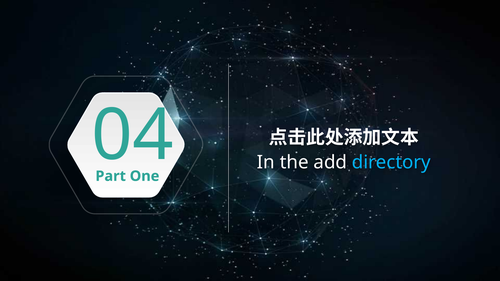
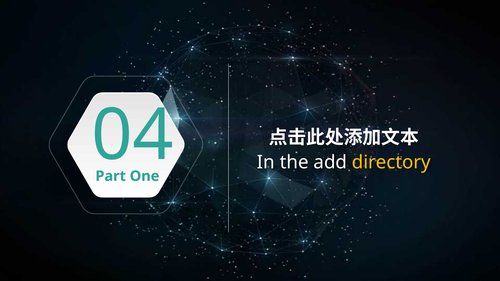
directory colour: light blue -> yellow
